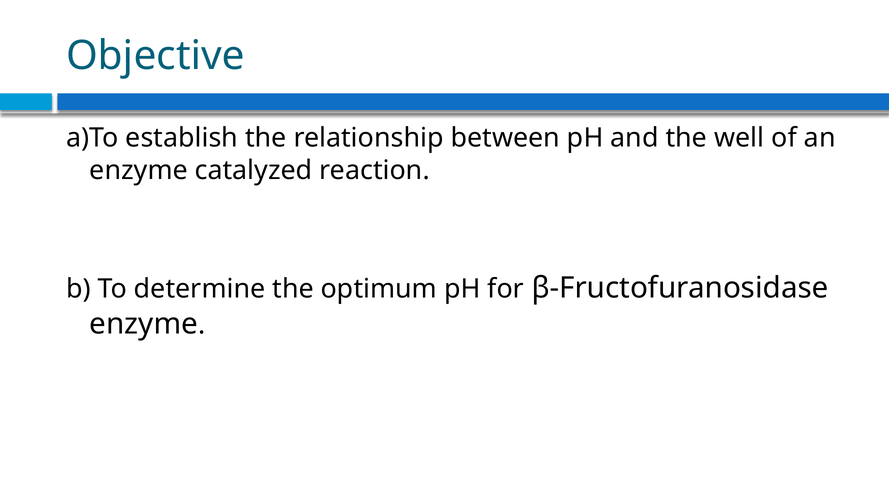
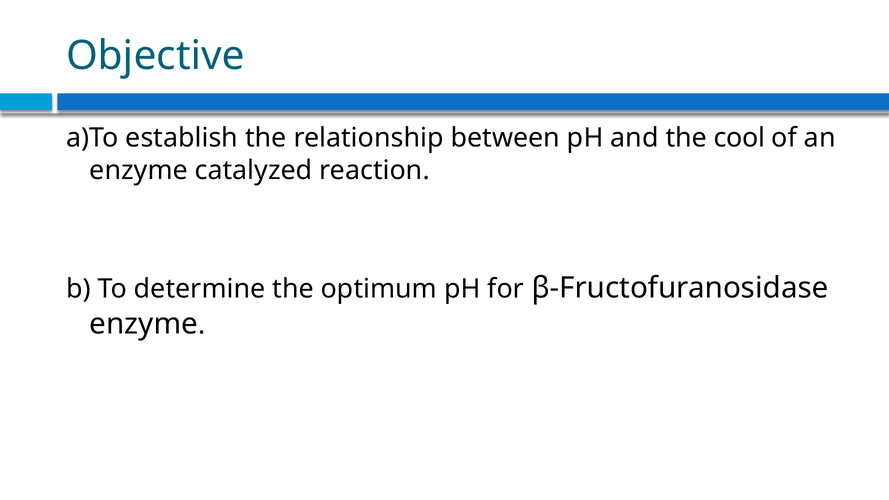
well: well -> cool
